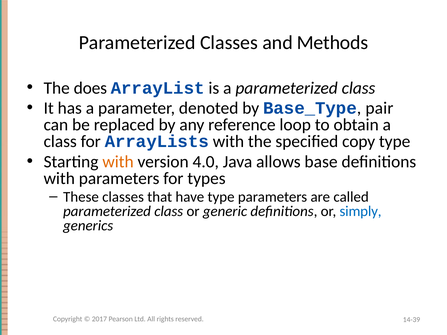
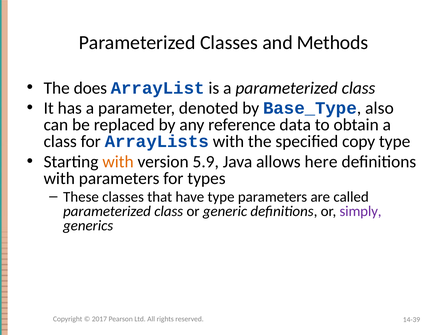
pair: pair -> also
loop: loop -> data
4.0: 4.0 -> 5.9
base: base -> here
simply colour: blue -> purple
